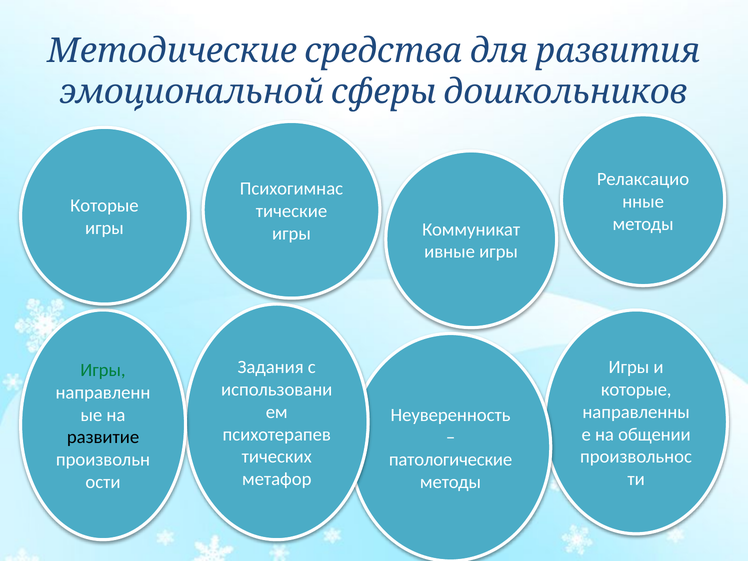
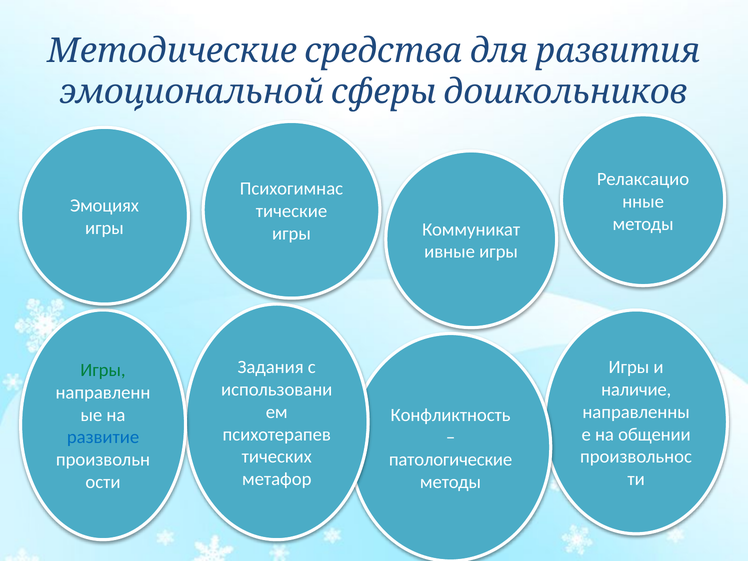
Которые at (104, 206): Которые -> Эмоциях
которые at (636, 390): которые -> наличие
Неуверенность: Неуверенность -> Конфликтность
развитие colour: black -> blue
